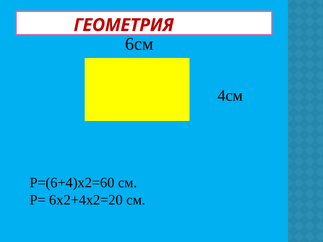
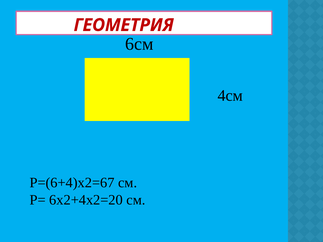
Р=(6+4)х2=60: Р=(6+4)х2=60 -> Р=(6+4)х2=67
